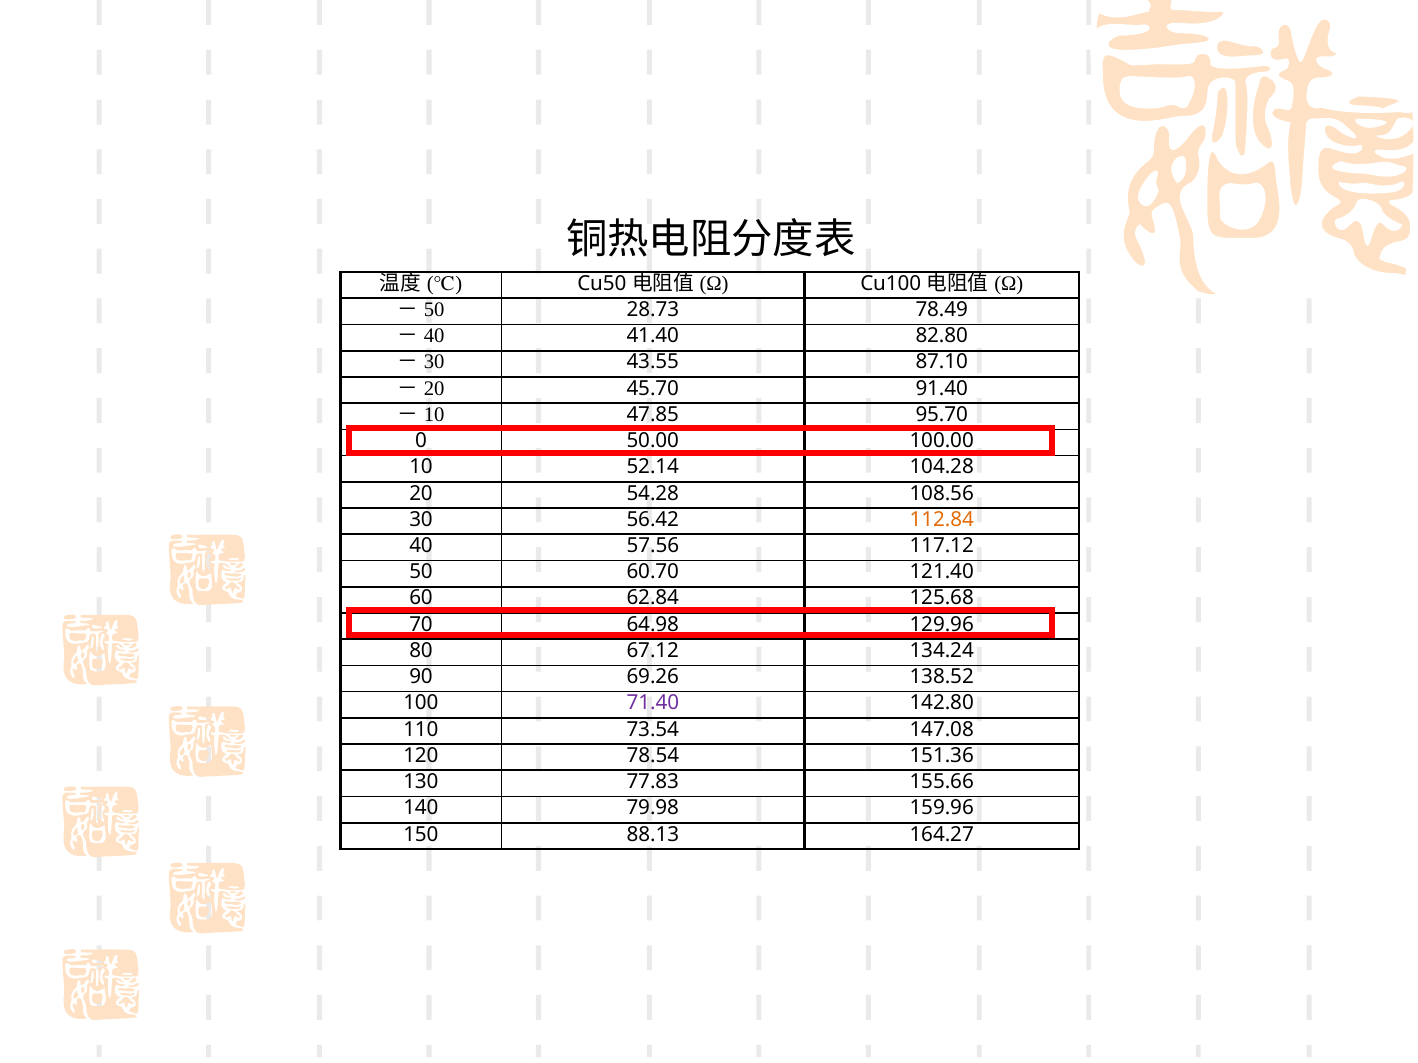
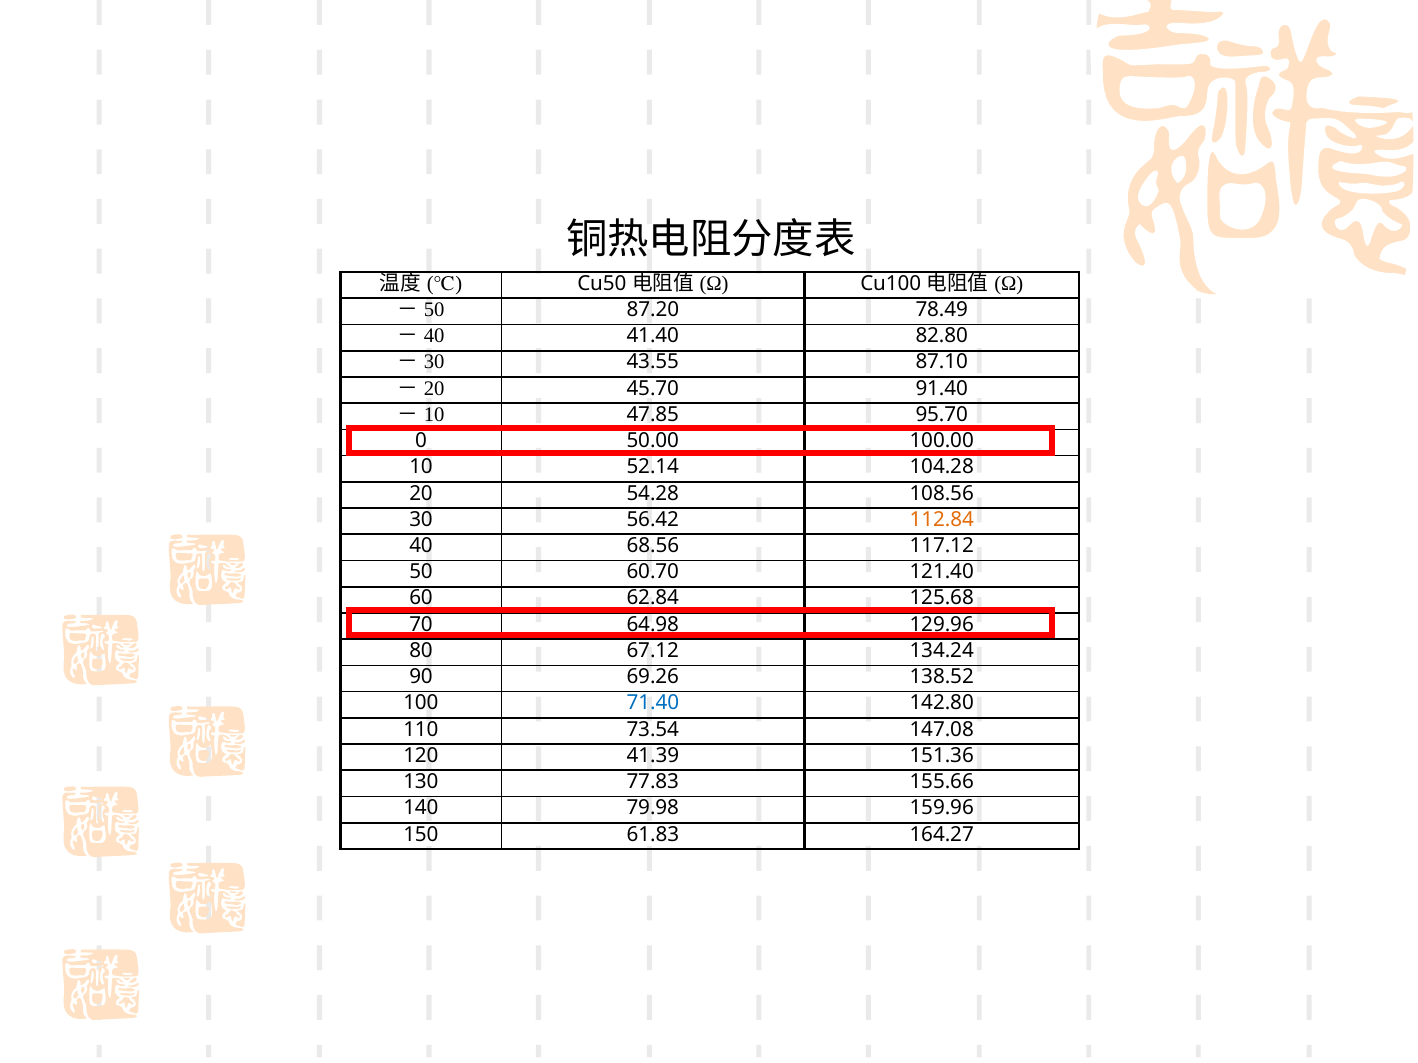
28.73: 28.73 -> 87.20
57.56: 57.56 -> 68.56
71.40 colour: purple -> blue
78.54: 78.54 -> 41.39
88.13: 88.13 -> 61.83
